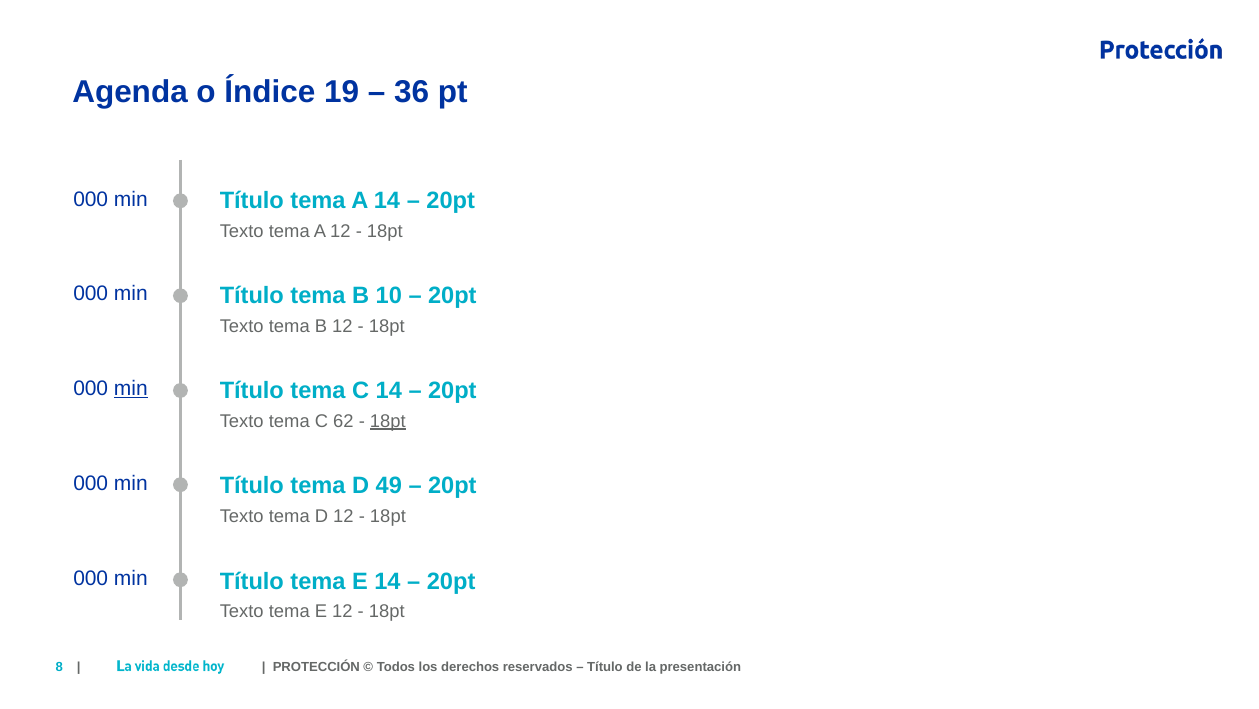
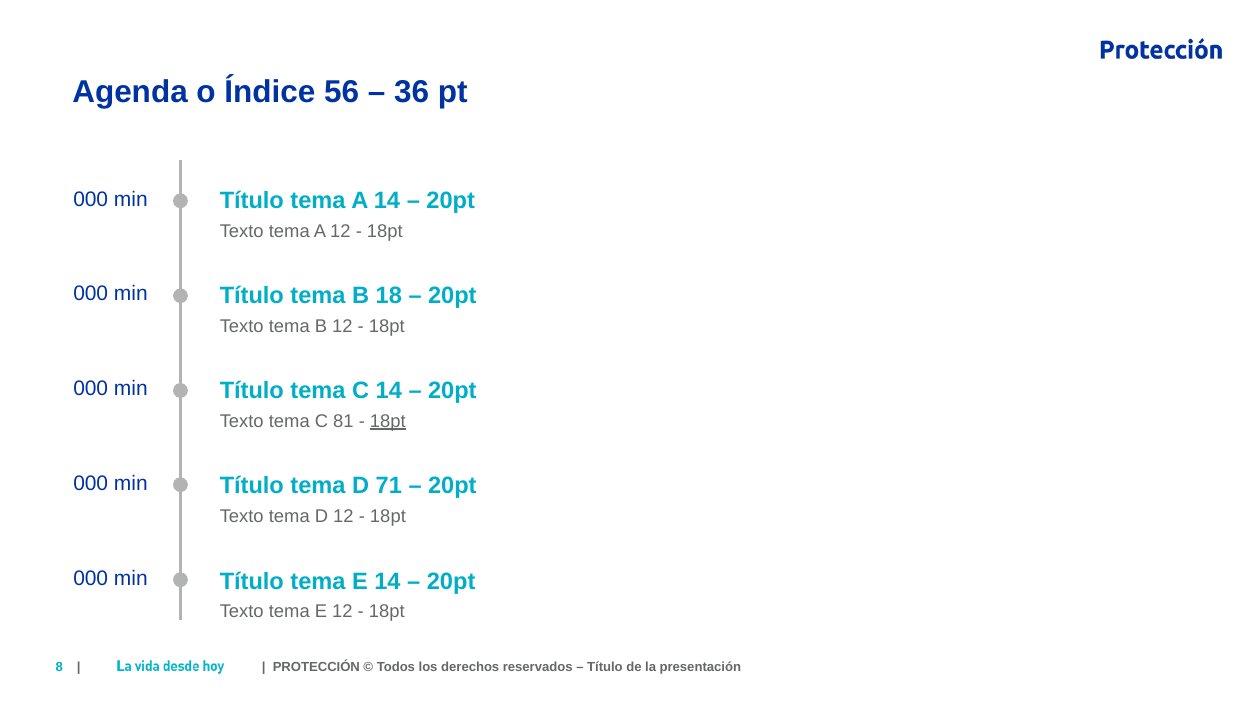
19: 19 -> 56
10: 10 -> 18
min at (131, 388) underline: present -> none
62: 62 -> 81
49: 49 -> 71
